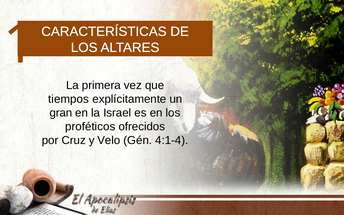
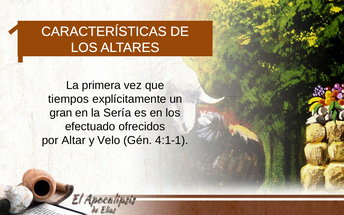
Israel: Israel -> Sería
proféticos: proféticos -> efectuado
Cruz: Cruz -> Altar
4:1-4: 4:1-4 -> 4:1-1
